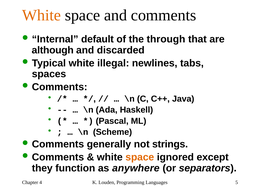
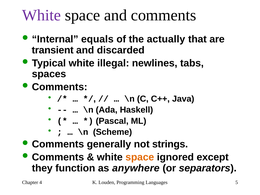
White at (41, 15) colour: orange -> purple
default: default -> equals
through: through -> actually
although: although -> transient
